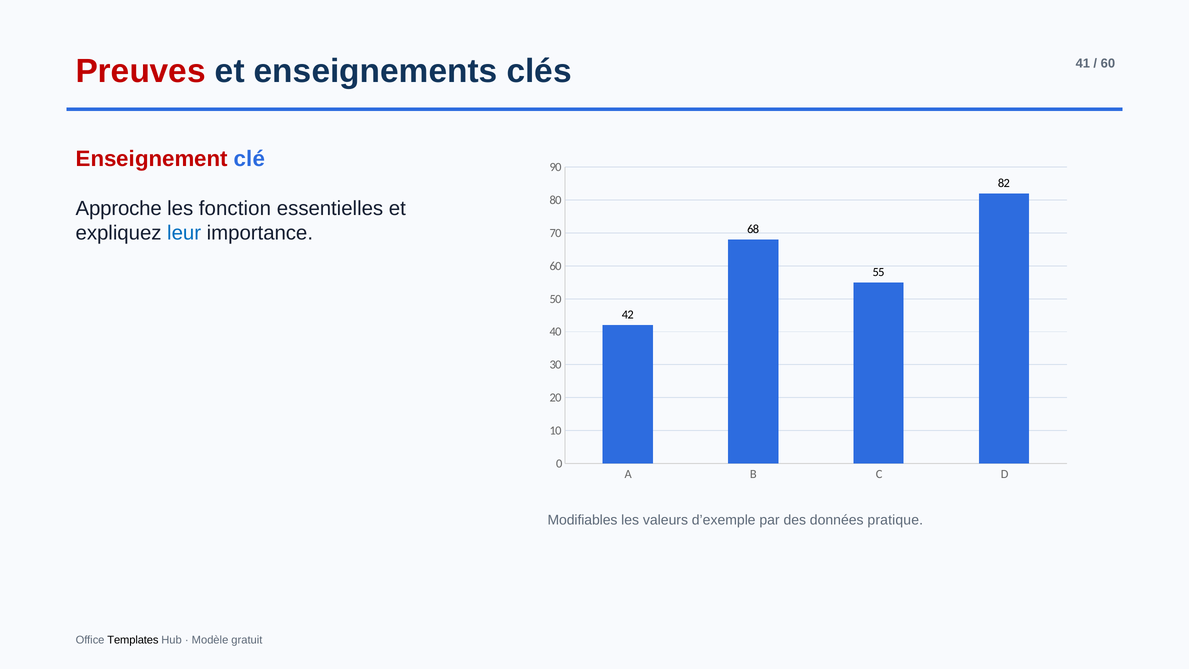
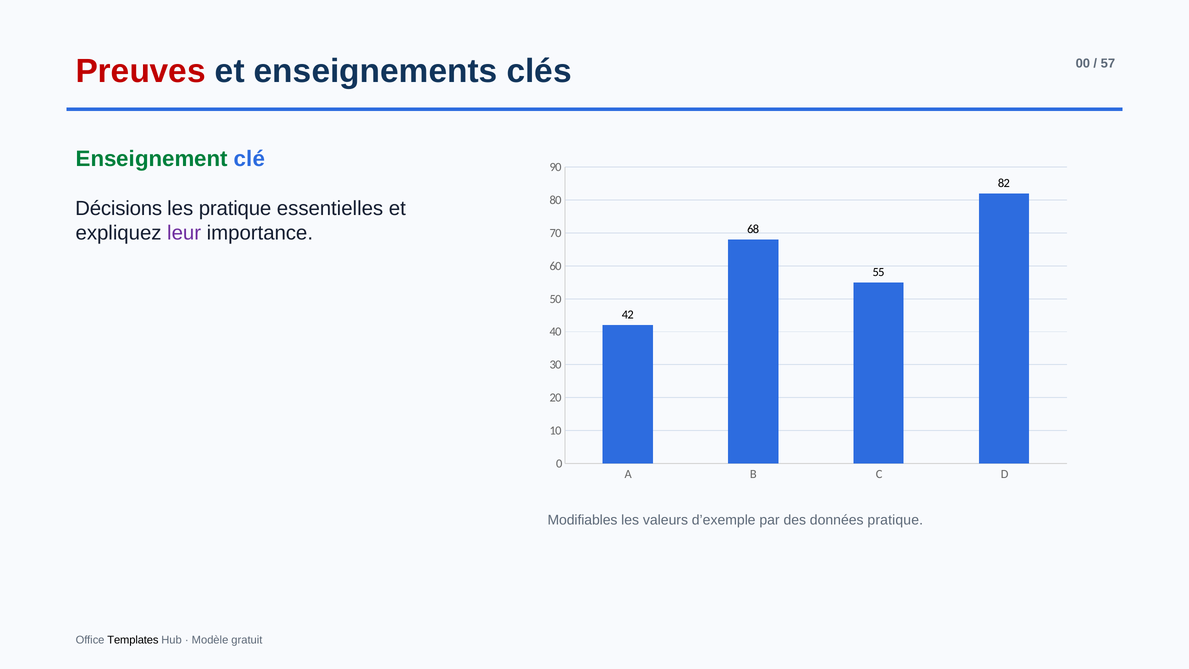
41: 41 -> 00
60 at (1108, 63): 60 -> 57
Enseignement colour: red -> green
Approche: Approche -> Décisions
les fonction: fonction -> pratique
leur colour: blue -> purple
